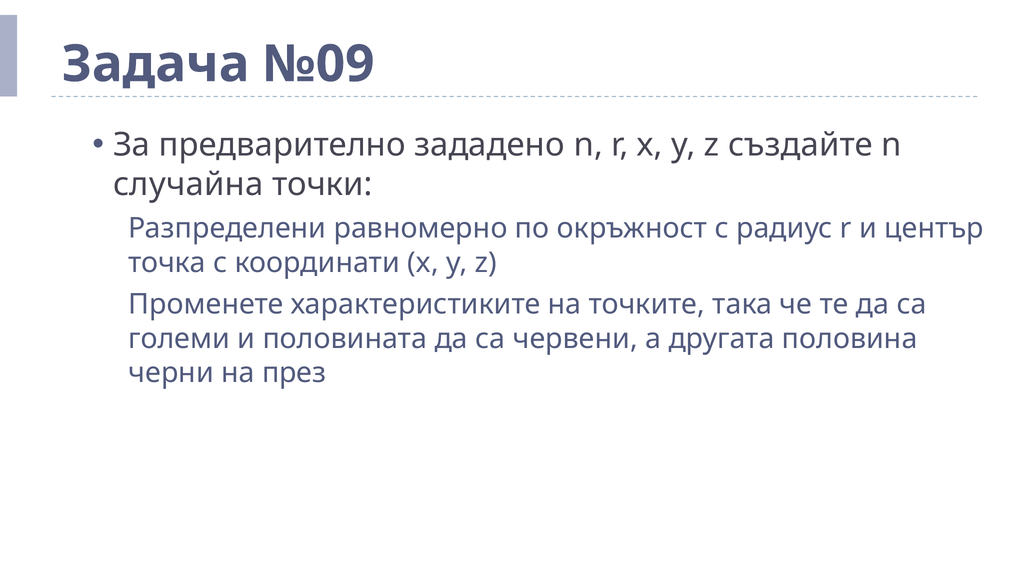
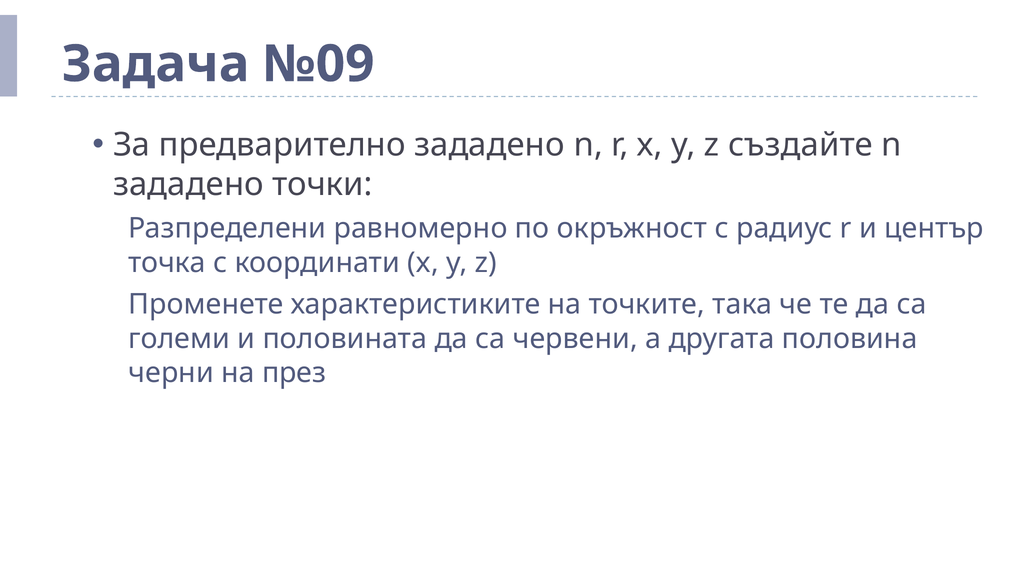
случайна at (188, 185): случайна -> зададено
